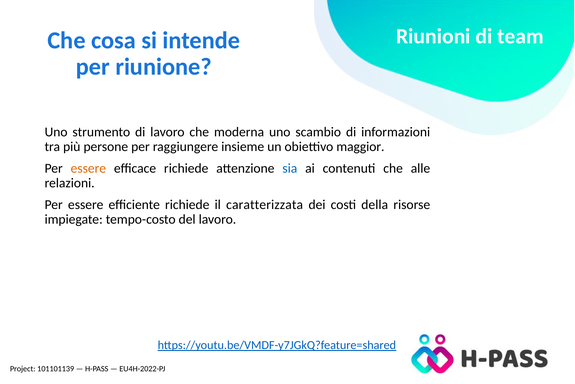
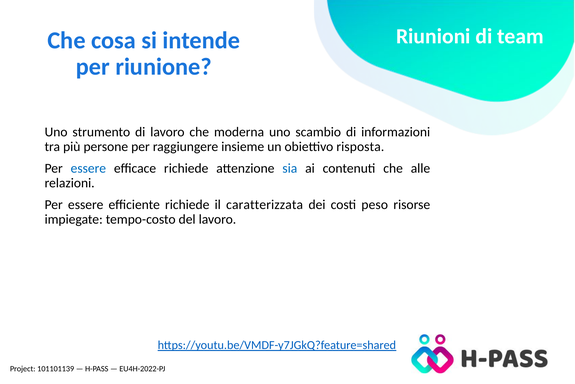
maggior: maggior -> risposta
essere at (88, 168) colour: orange -> blue
della: della -> peso
